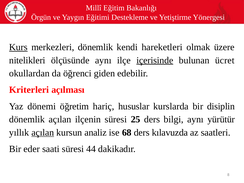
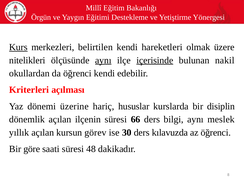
merkezleri dönemlik: dönemlik -> belirtilen
aynı at (103, 60) underline: none -> present
ücret: ücret -> nakil
öğrenci giden: giden -> kendi
öğretim: öğretim -> üzerine
25: 25 -> 66
yürütür: yürütür -> meslek
açılan at (43, 133) underline: present -> none
analiz: analiz -> görev
68: 68 -> 30
az saatleri: saatleri -> öğrenci
eder: eder -> göre
44: 44 -> 48
